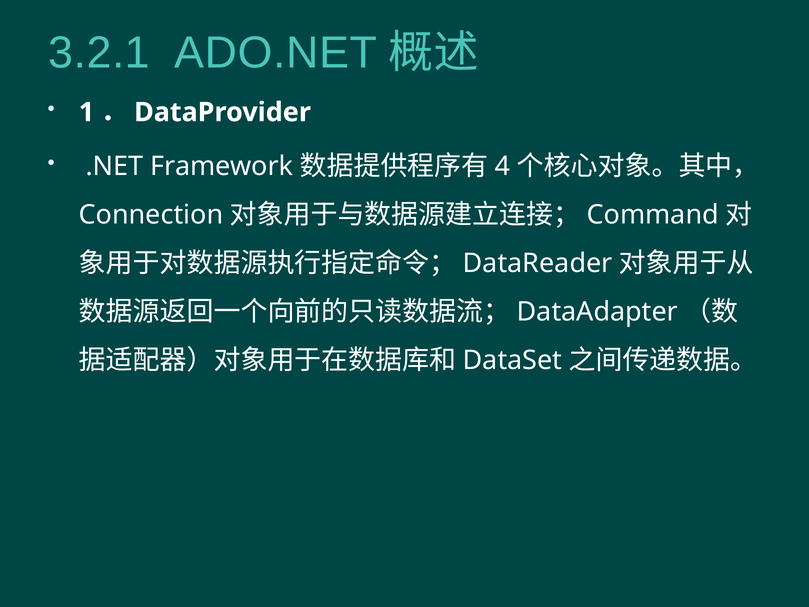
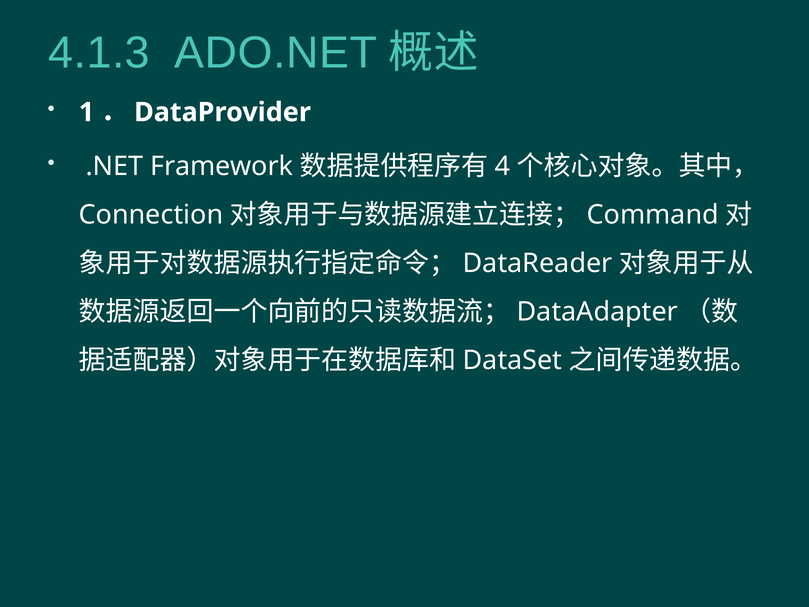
3.2.1: 3.2.1 -> 4.1.3
